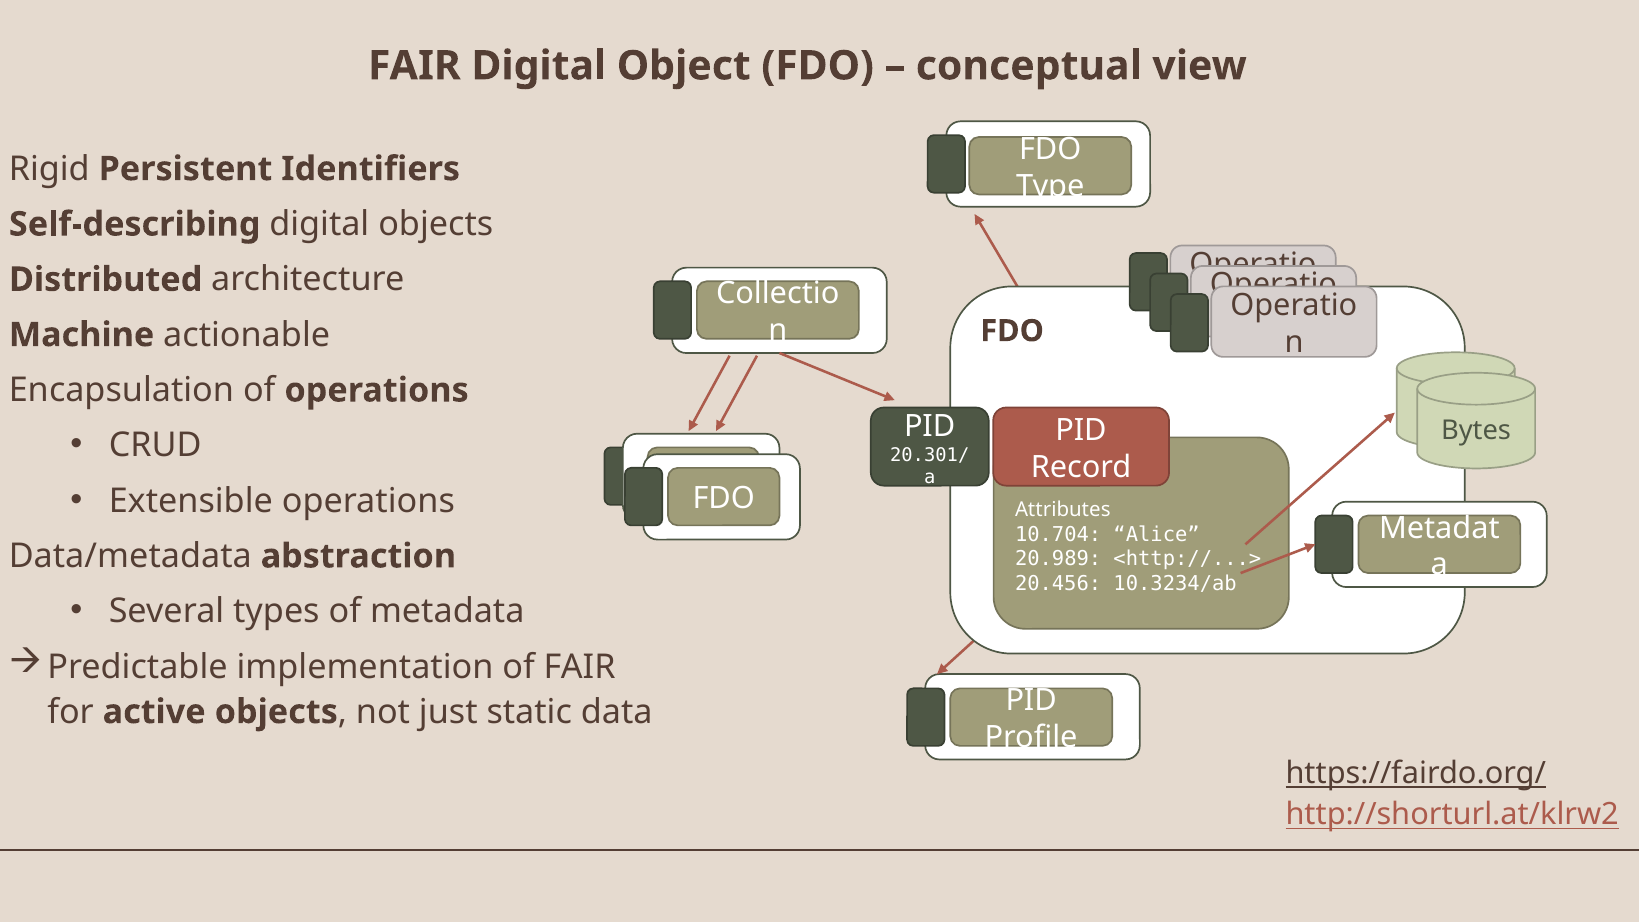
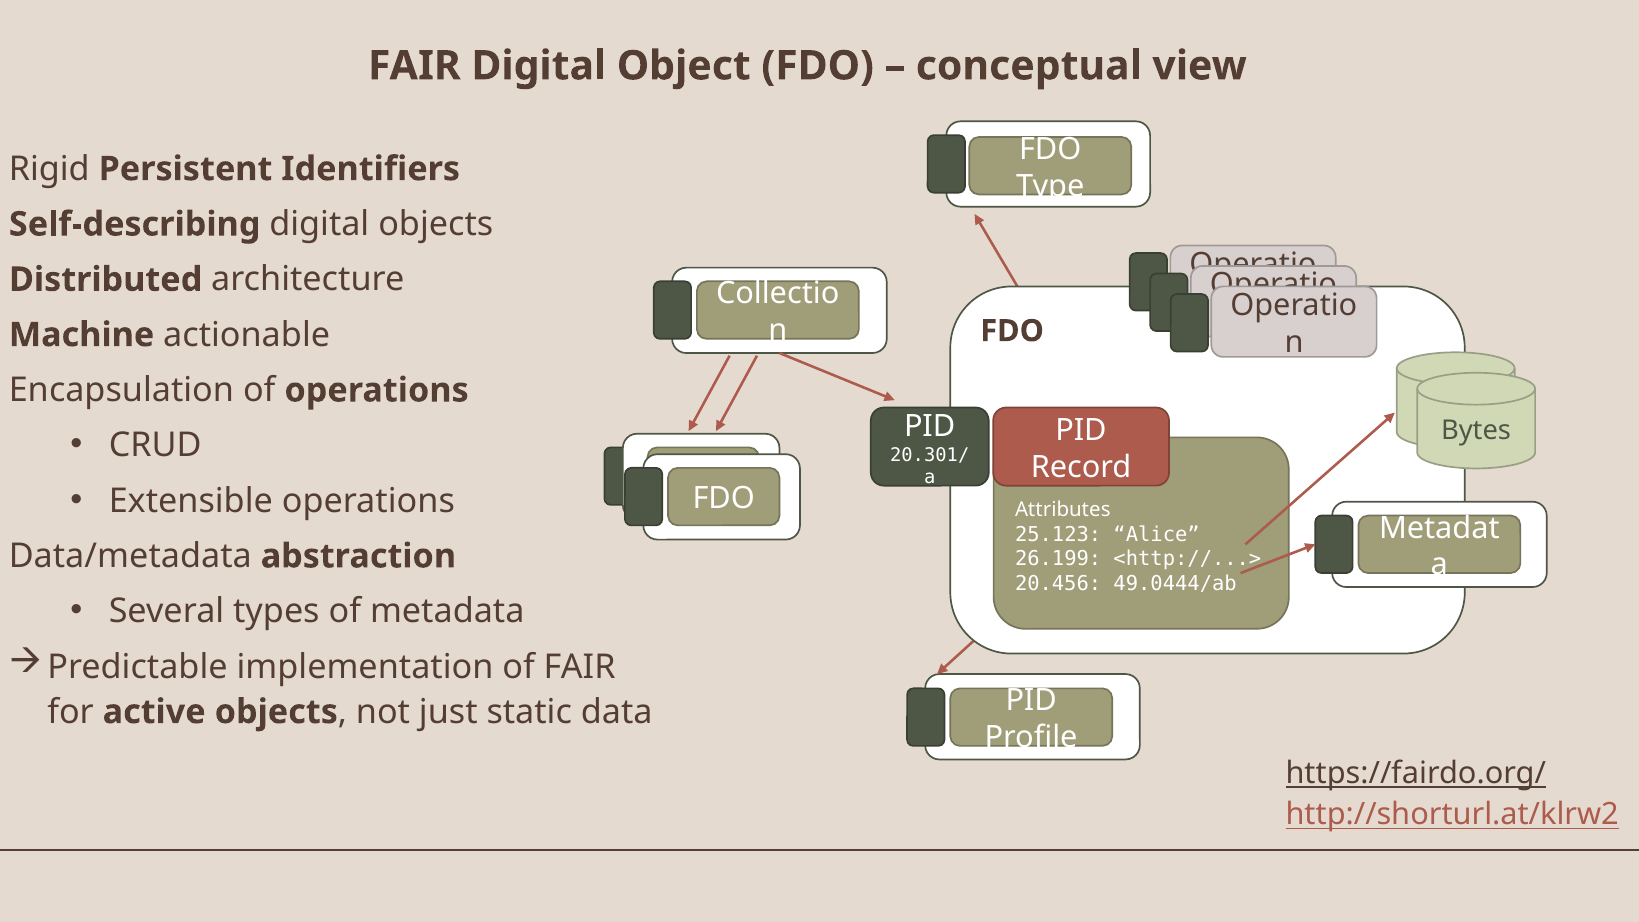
10.704: 10.704 -> 25.123
20.989: 20.989 -> 26.199
10.3234/ab: 10.3234/ab -> 49.0444/ab
